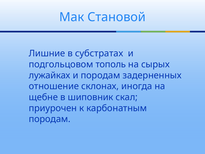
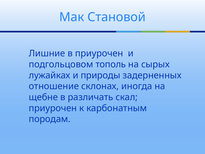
в субстратах: субстратах -> приурочен
и породам: породам -> природы
шиповник: шиповник -> различать
